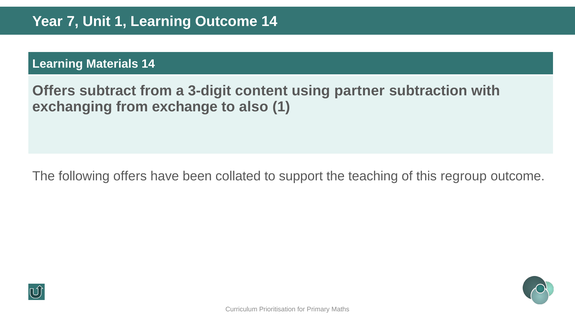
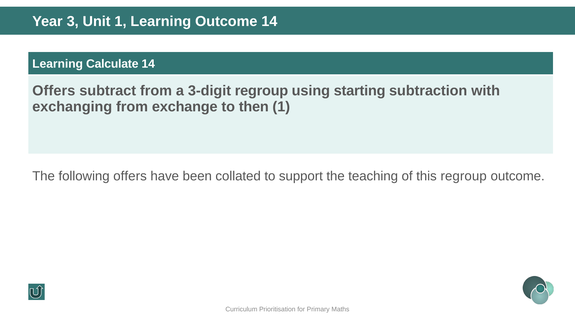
7: 7 -> 3
Materials: Materials -> Calculate
3-digit content: content -> regroup
partner: partner -> starting
also: also -> then
